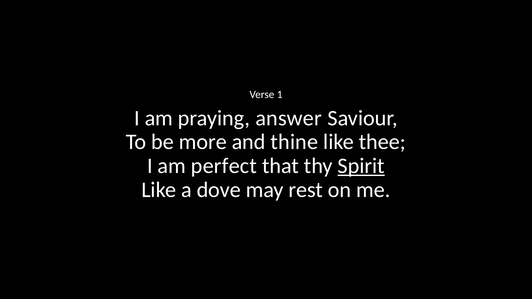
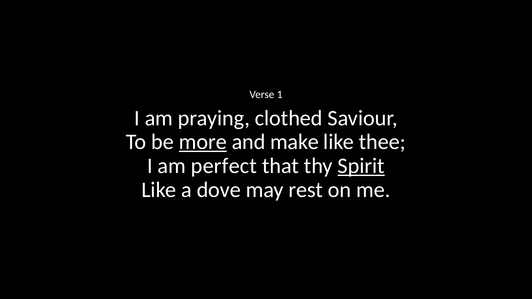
answer: answer -> clothed
more underline: none -> present
thine: thine -> make
